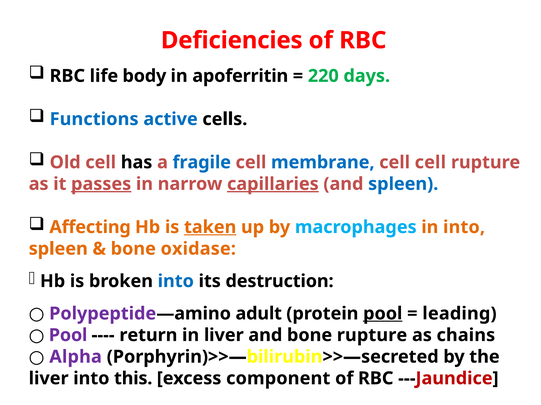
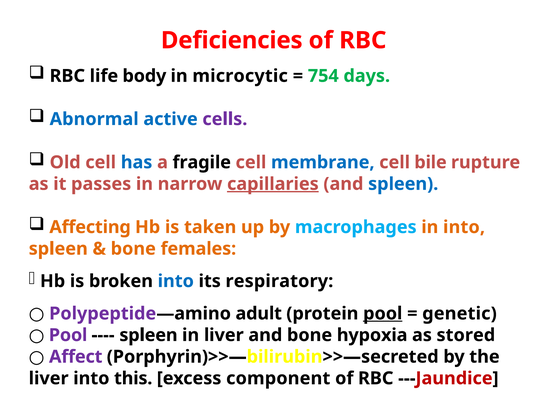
apoferritin: apoferritin -> microcytic
220: 220 -> 754
Functions: Functions -> Abnormal
cells colour: black -> purple
has colour: black -> blue
fragile colour: blue -> black
cell cell: cell -> bile
passes underline: present -> none
taken underline: present -> none
oxidase: oxidase -> females
destruction: destruction -> respiratory
leading: leading -> genetic
return at (148, 336): return -> spleen
bone rupture: rupture -> hypoxia
chains: chains -> stored
Alpha: Alpha -> Affect
